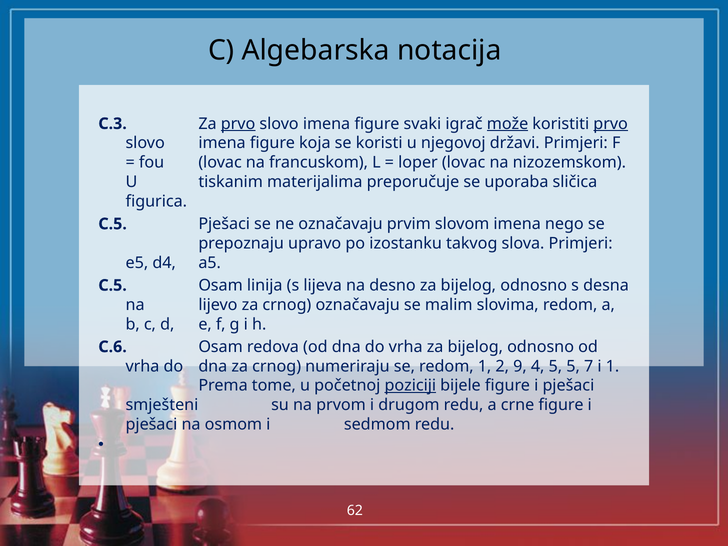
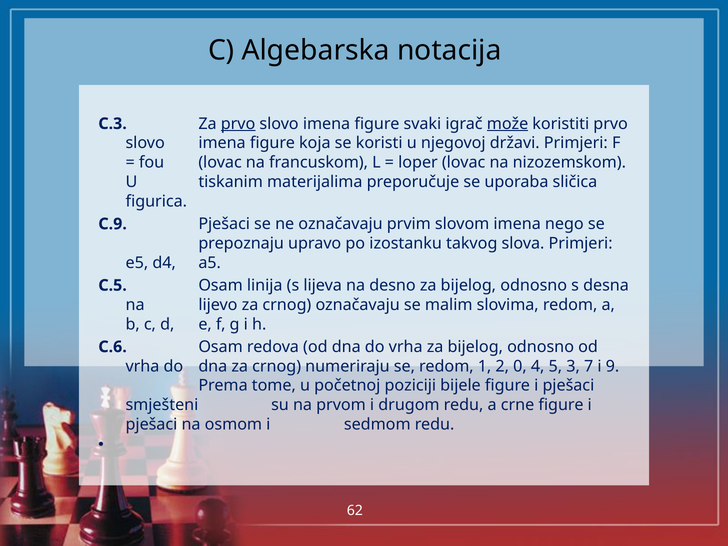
prvo at (611, 124) underline: present -> none
C.5 at (113, 224): C.5 -> C.9
9: 9 -> 0
5 5: 5 -> 3
i 1: 1 -> 9
poziciji underline: present -> none
